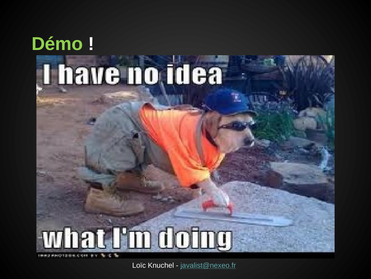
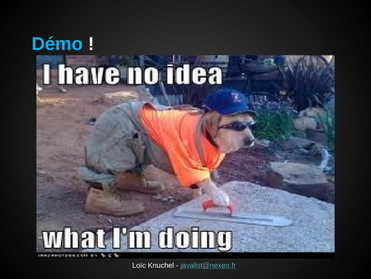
Démo colour: light green -> light blue
